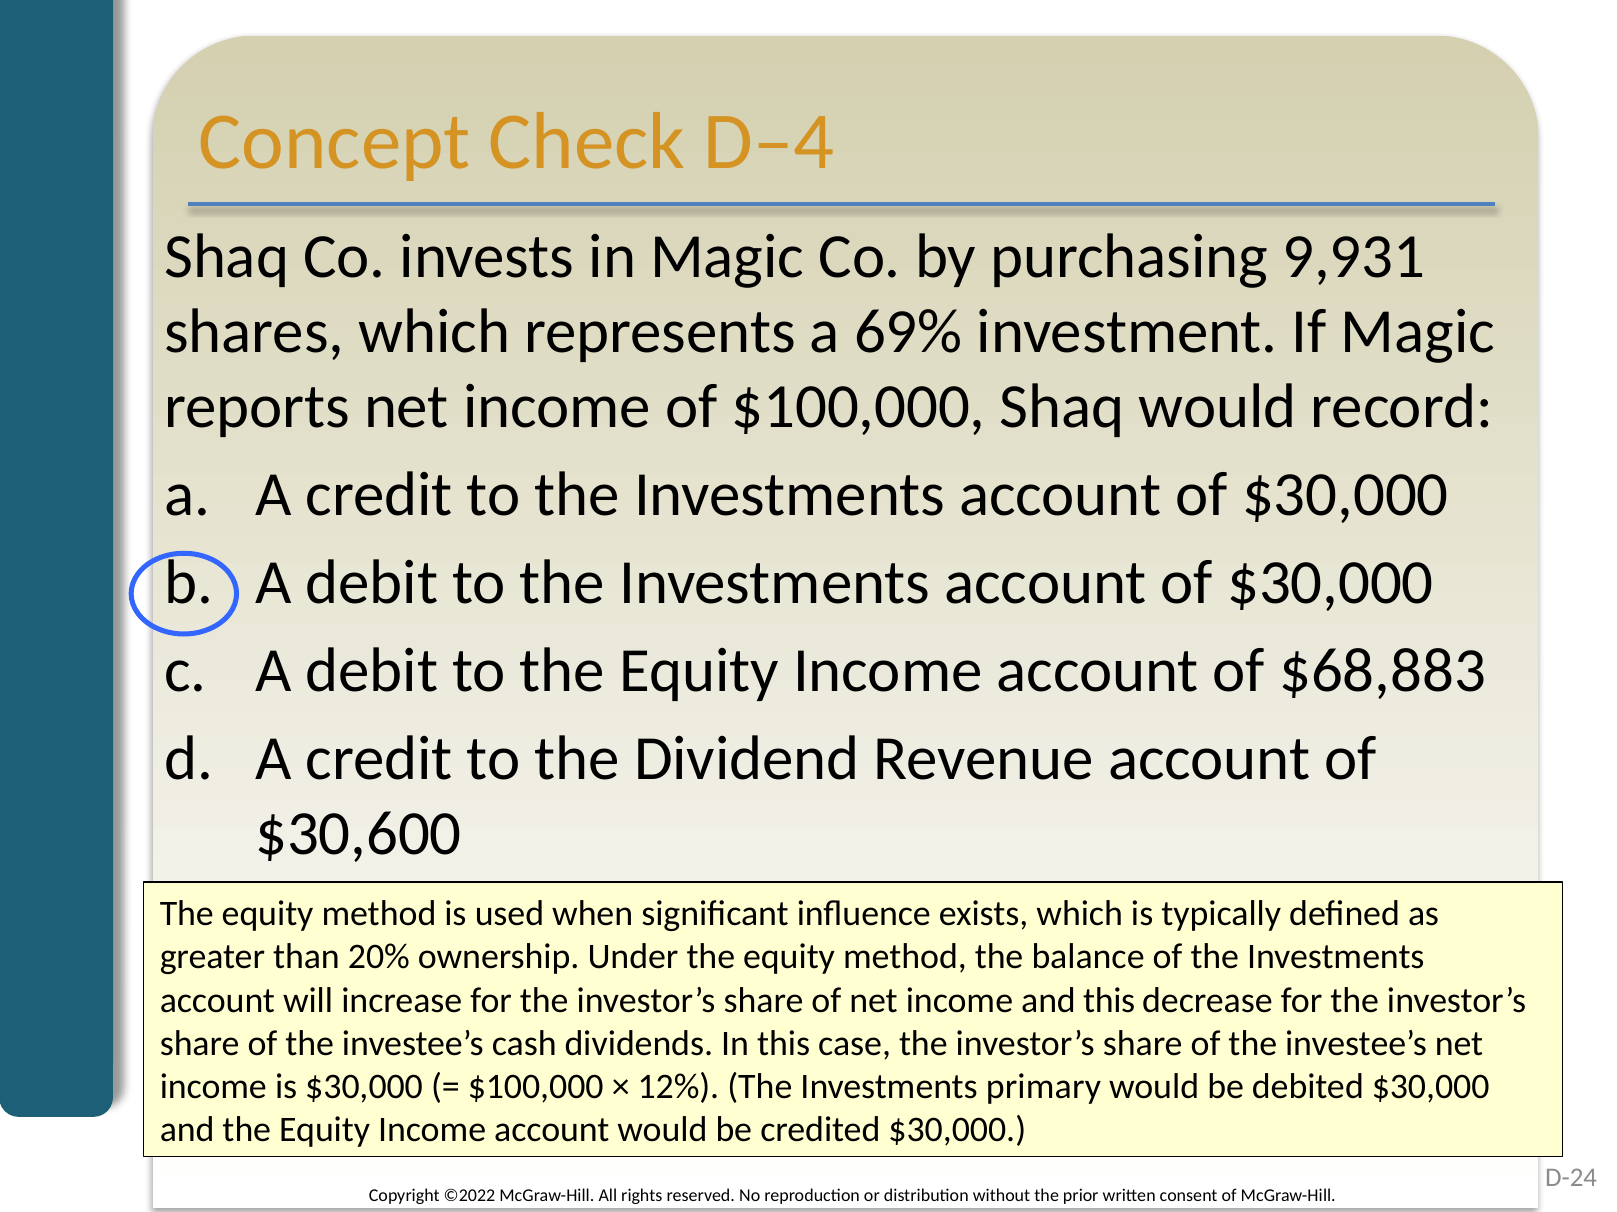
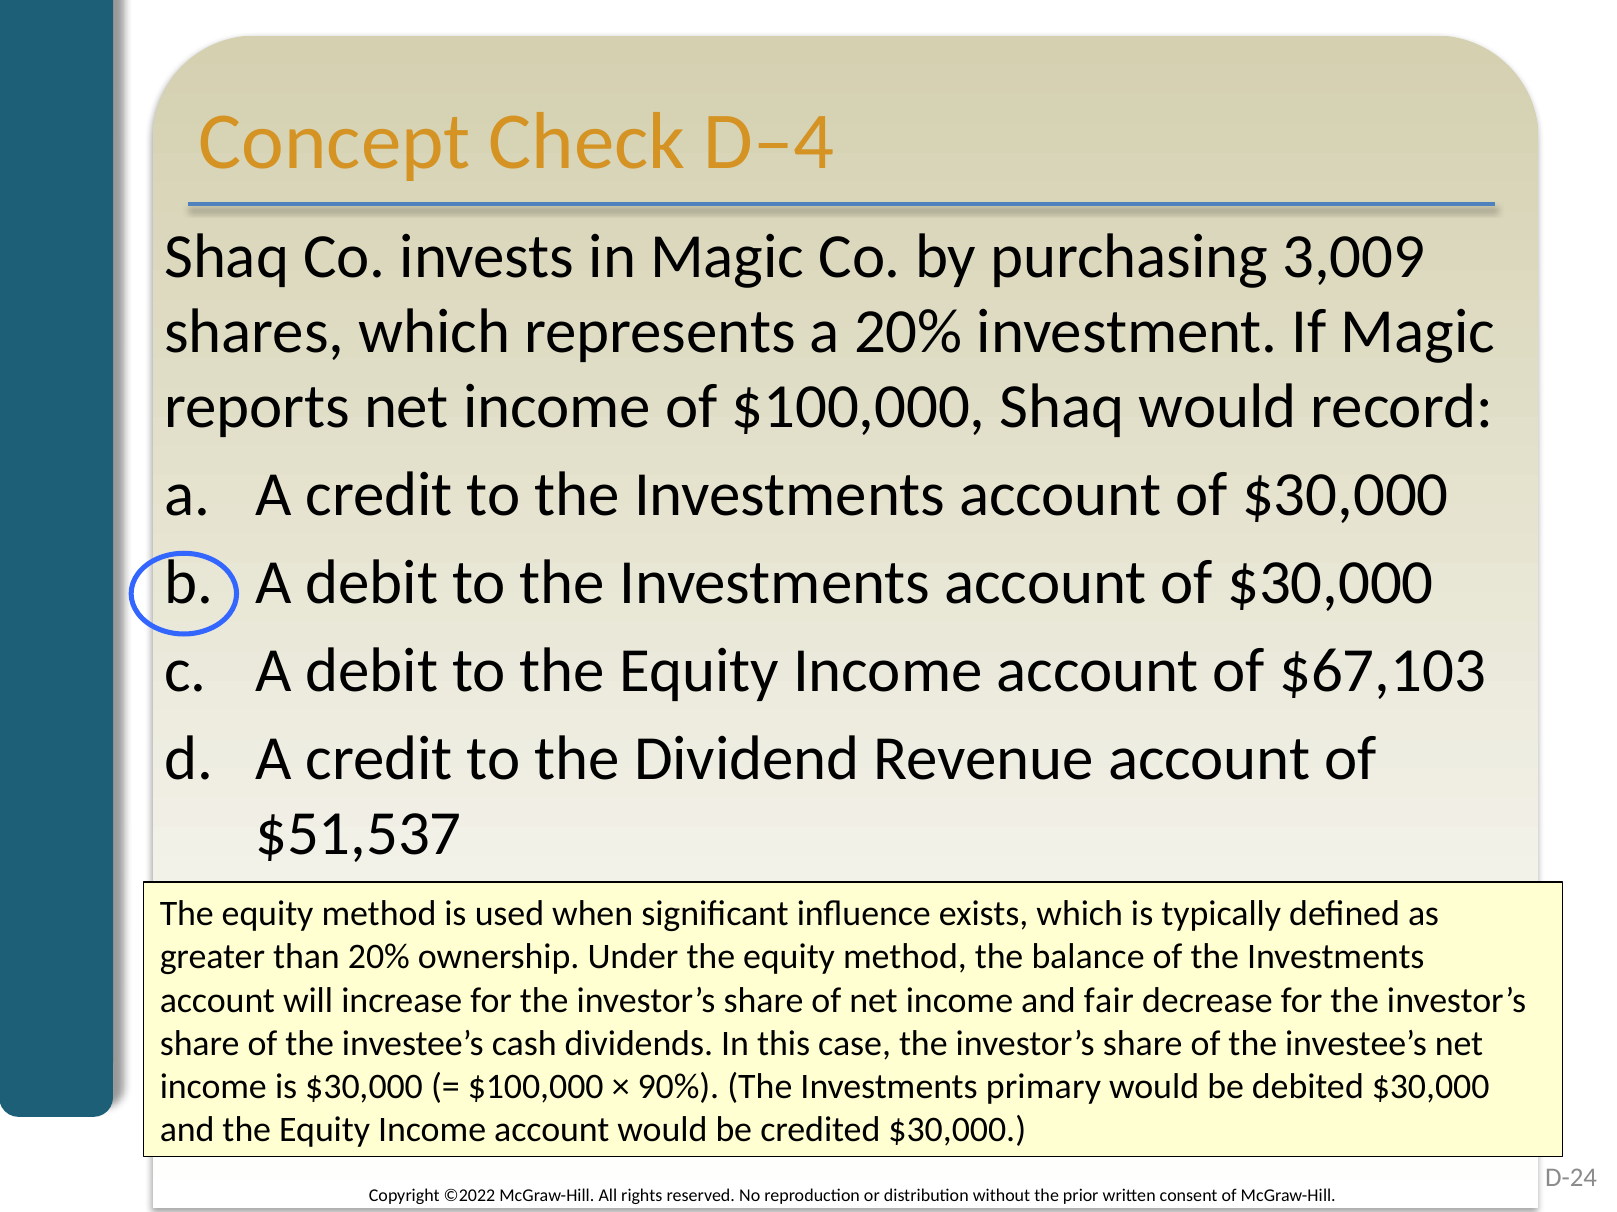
9,931: 9,931 -> 3,009
a 69%: 69% -> 20%
$68,883: $68,883 -> $67,103
$30,600: $30,600 -> $51,537
and this: this -> fair
12%: 12% -> 90%
